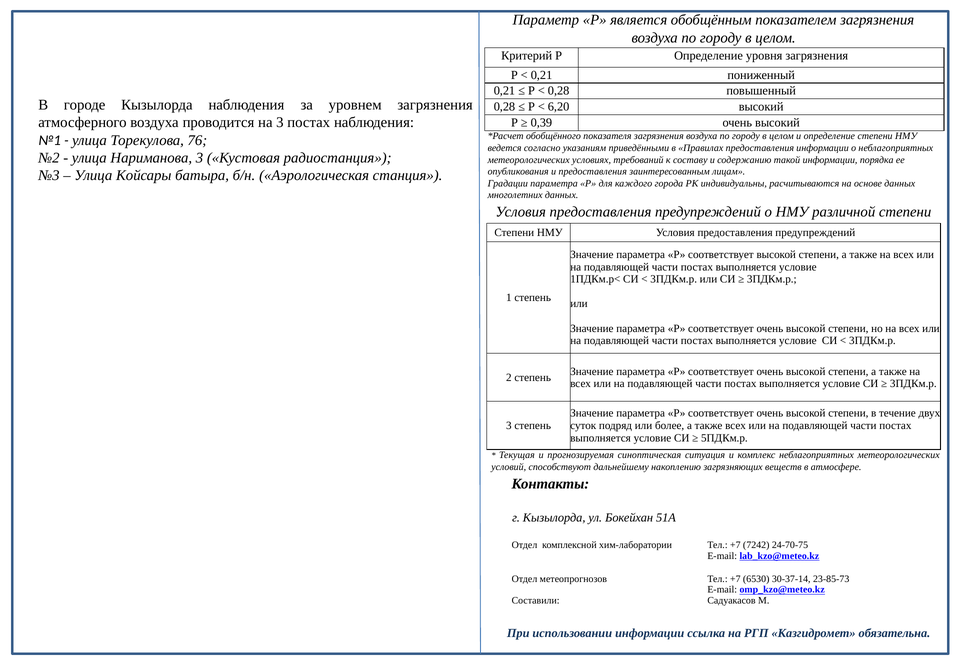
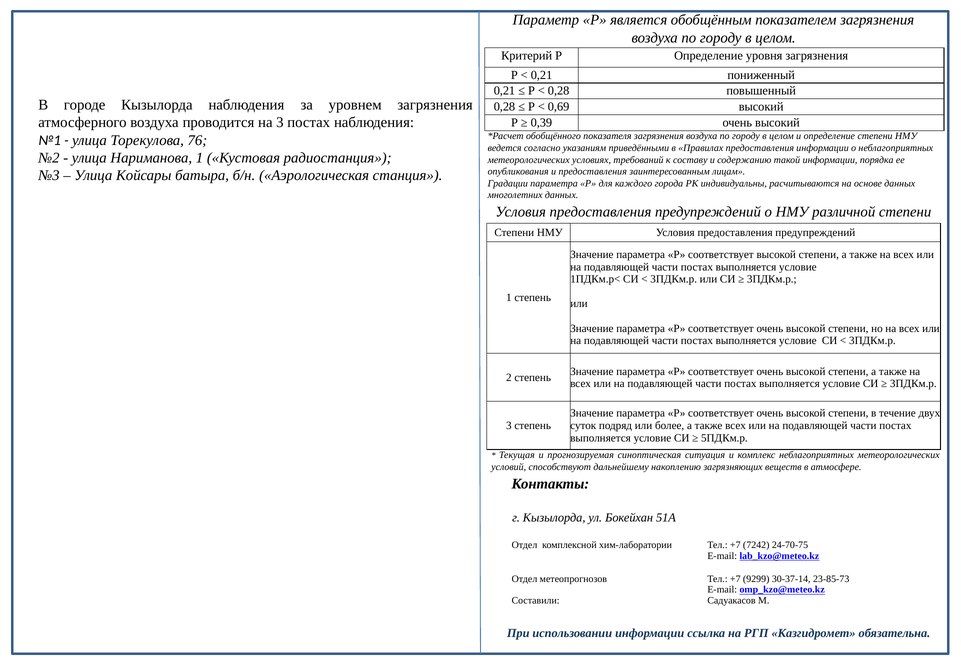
6,20: 6,20 -> 0,69
Нариманова 3: 3 -> 1
6530: 6530 -> 9299
